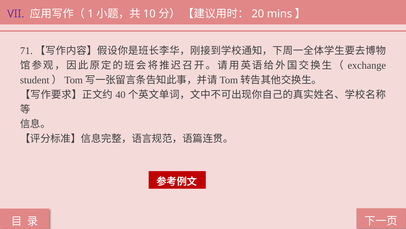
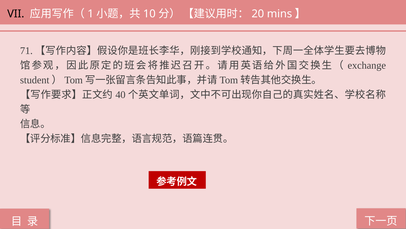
VII colour: purple -> black
